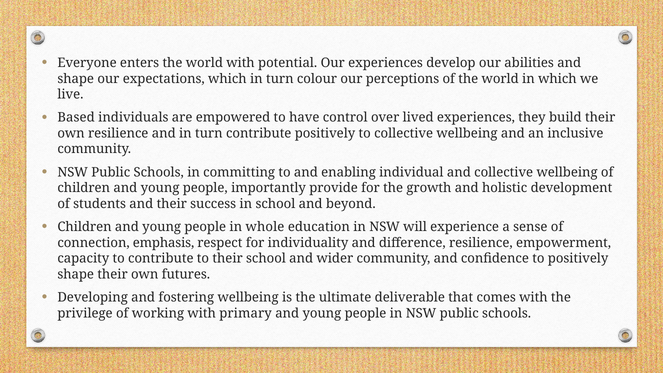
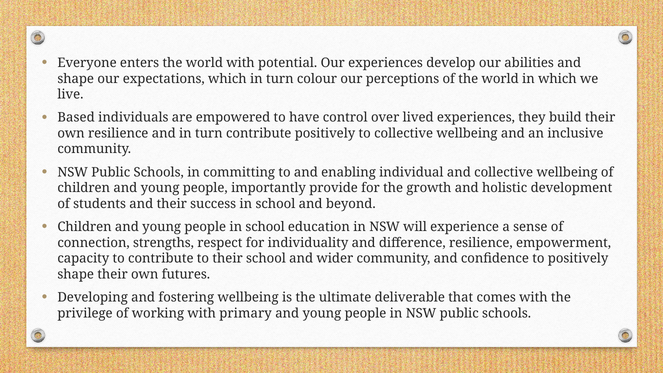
people in whole: whole -> school
emphasis: emphasis -> strengths
